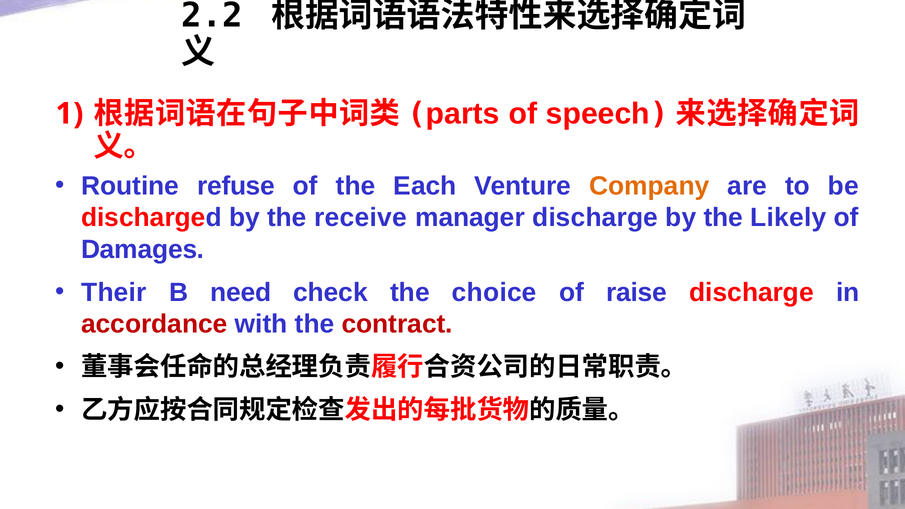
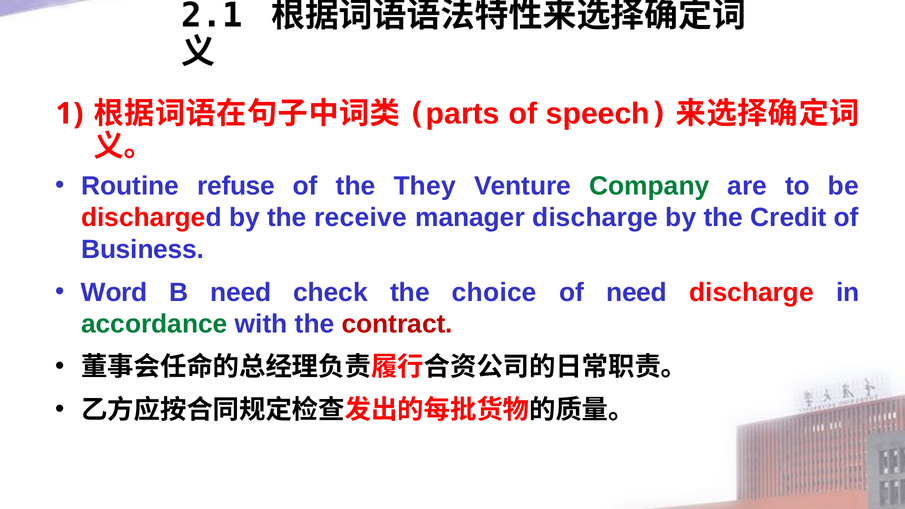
2.2: 2.2 -> 2.1
Each: Each -> They
Company colour: orange -> green
Likely: Likely -> Credit
Damages: Damages -> Business
Their: Their -> Word
of raise: raise -> need
accordance colour: red -> green
